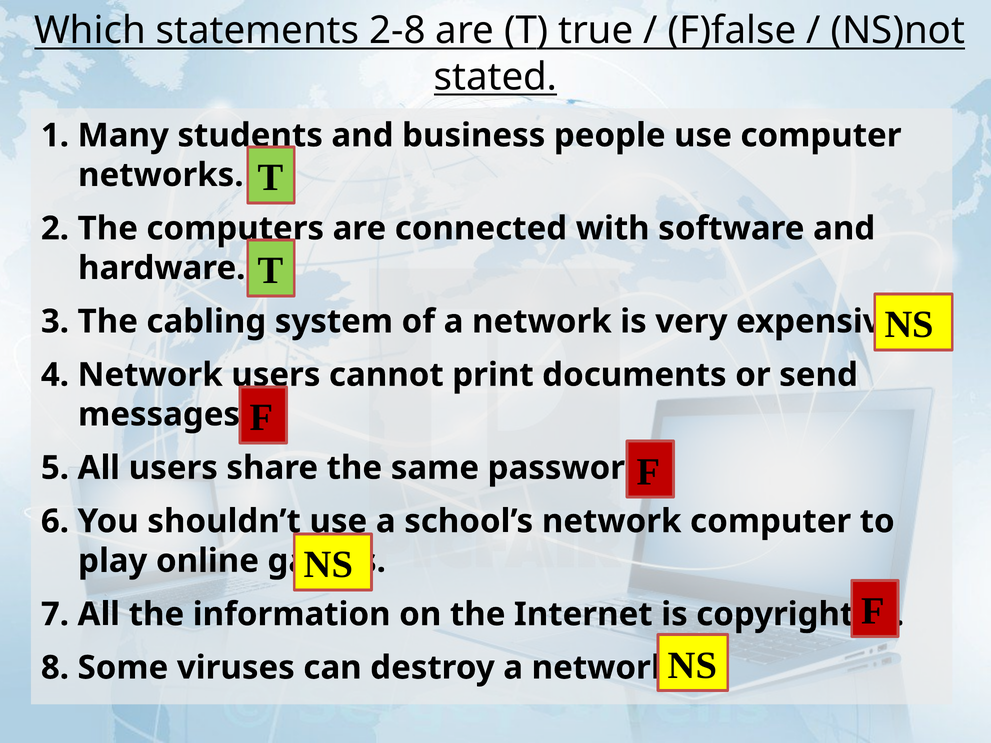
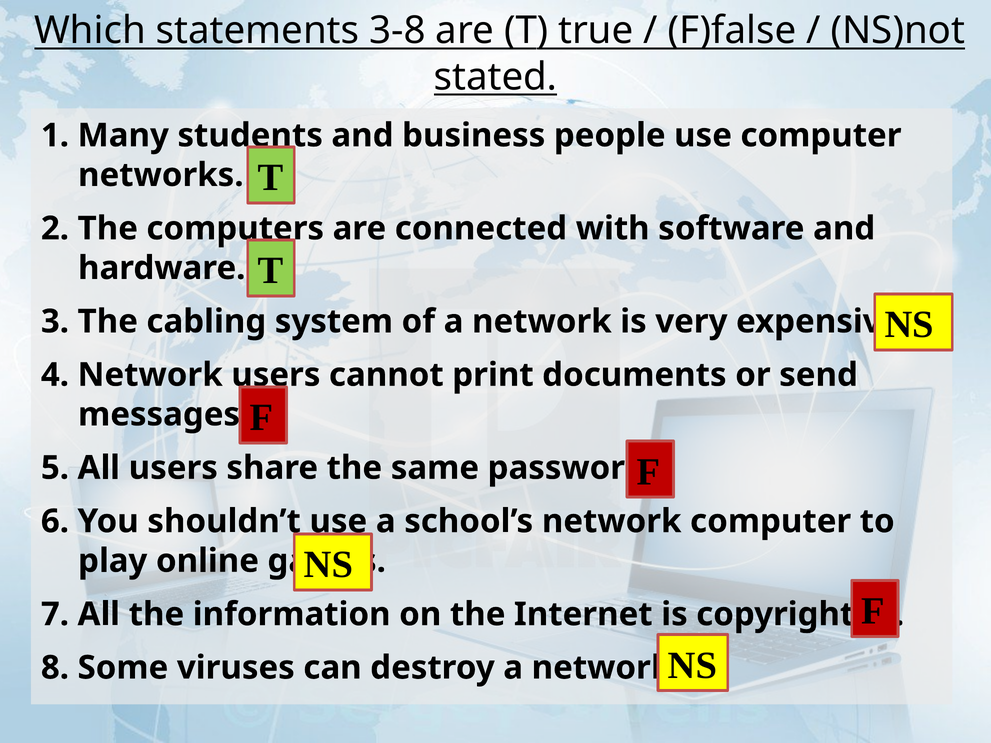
2-8: 2-8 -> 3-8
